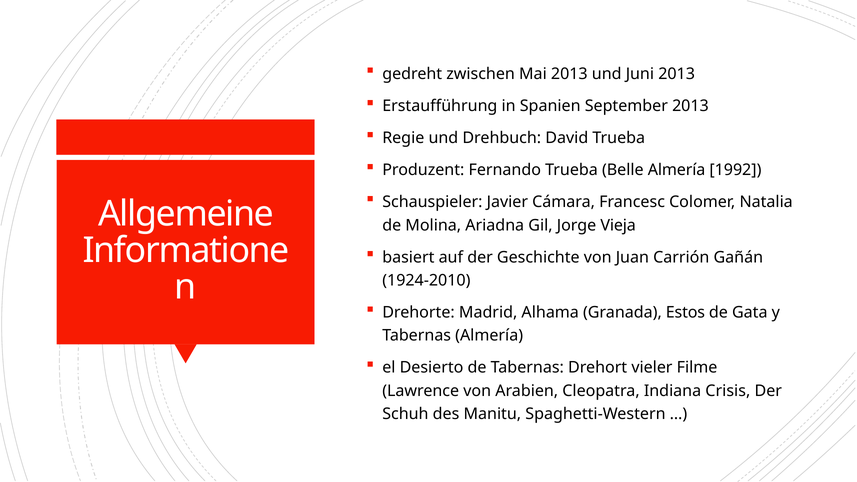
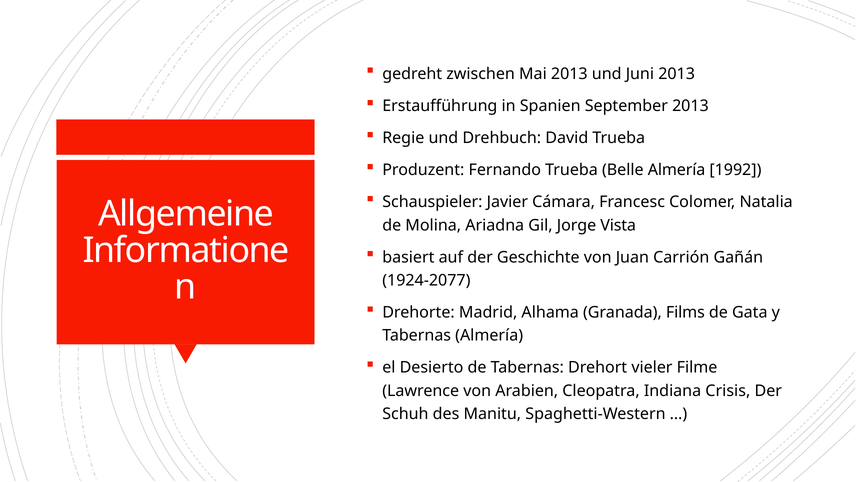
Vieja: Vieja -> Vista
1924-2010: 1924-2010 -> 1924-2077
Estos: Estos -> Films
